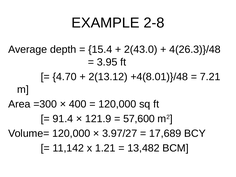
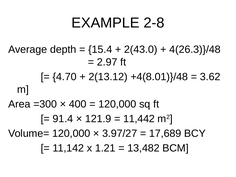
3.95: 3.95 -> 2.97
7.21: 7.21 -> 3.62
57,600: 57,600 -> 11,442
